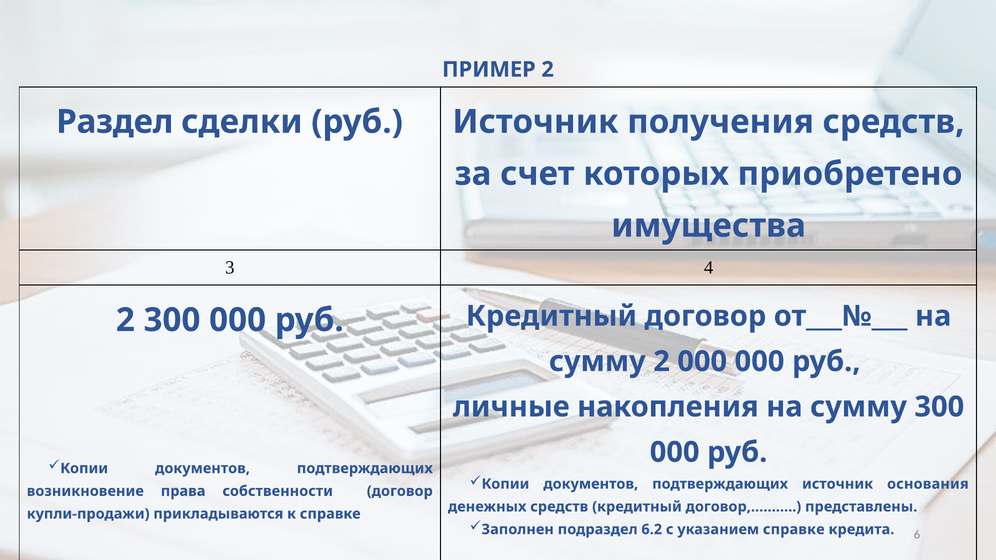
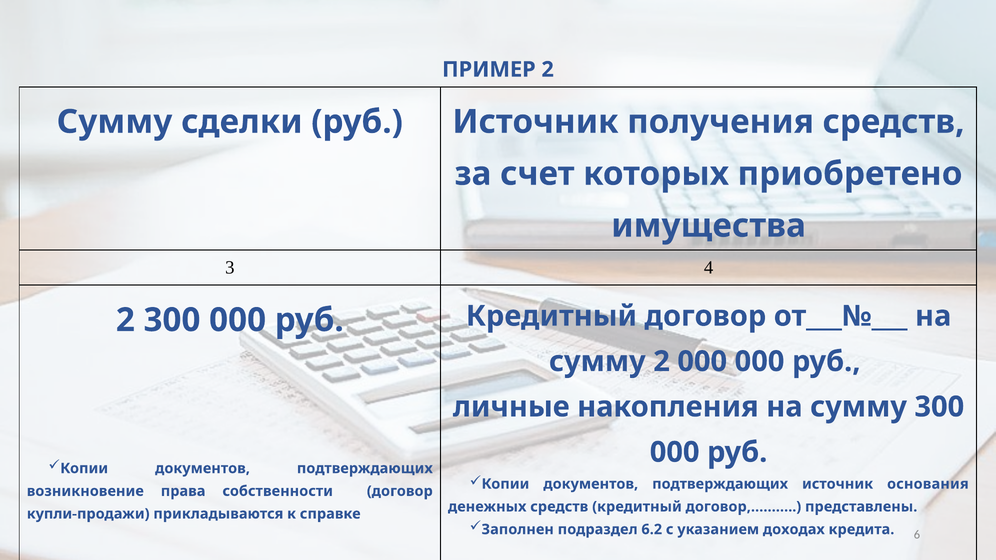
Раздел at (115, 122): Раздел -> Сумму
указанием справке: справке -> доходах
